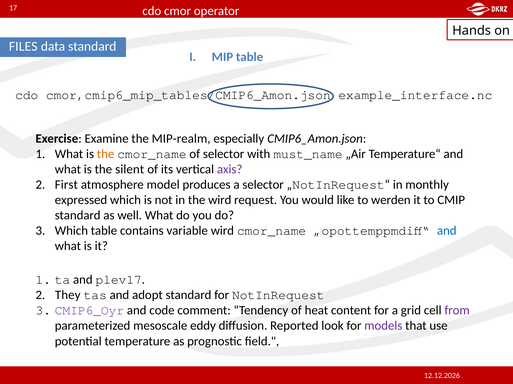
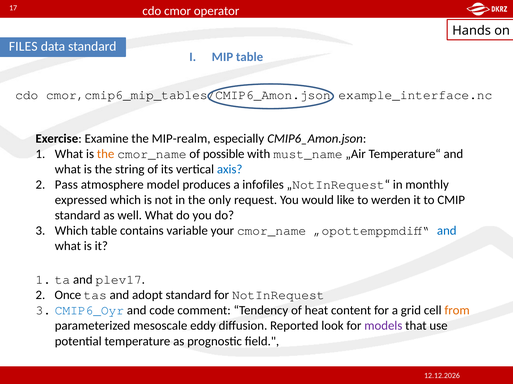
of selector: selector -> possible
silent: silent -> string
axis colour: purple -> blue
First: First -> Pass
a selector: selector -> infofiles
the wird: wird -> only
variable wird: wird -> your
They: They -> Once
CMIP6_Oyr colour: purple -> blue
from colour: purple -> orange
